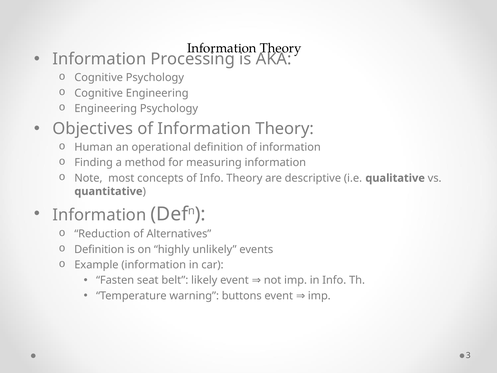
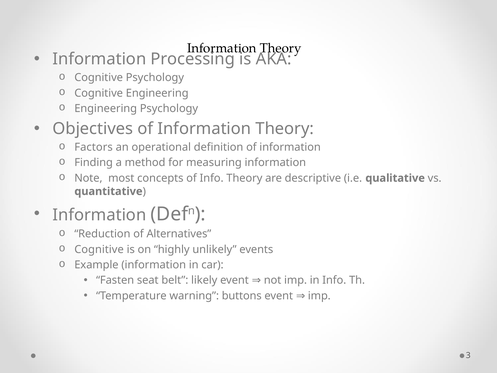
Human: Human -> Factors
Definition at (99, 249): Definition -> Cognitive
